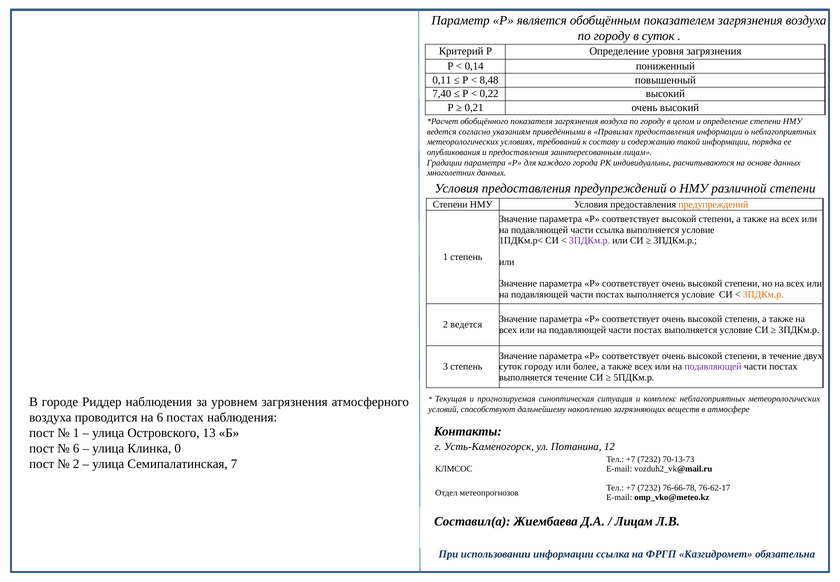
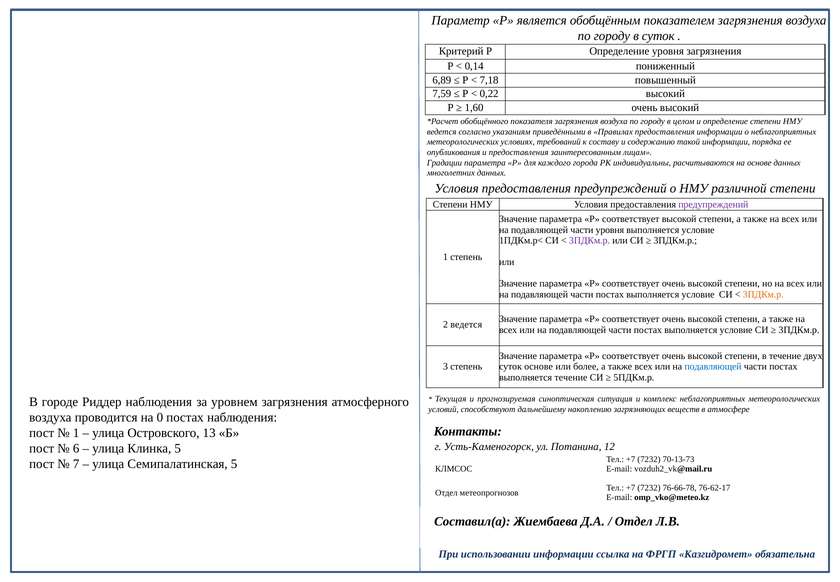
0,11: 0,11 -> 6,89
8,48: 8,48 -> 7,18
7,40: 7,40 -> 7,59
0,21: 0,21 -> 1,60
предупреждений at (713, 204) colour: orange -> purple
части ссылка: ссылка -> уровня
суток городу: городу -> основе
подавляющей at (713, 366) colour: purple -> blue
на 6: 6 -> 0
Клинка 0: 0 -> 5
2 at (76, 463): 2 -> 7
Семипалатинская 7: 7 -> 5
Лицам at (634, 521): Лицам -> Отдел
